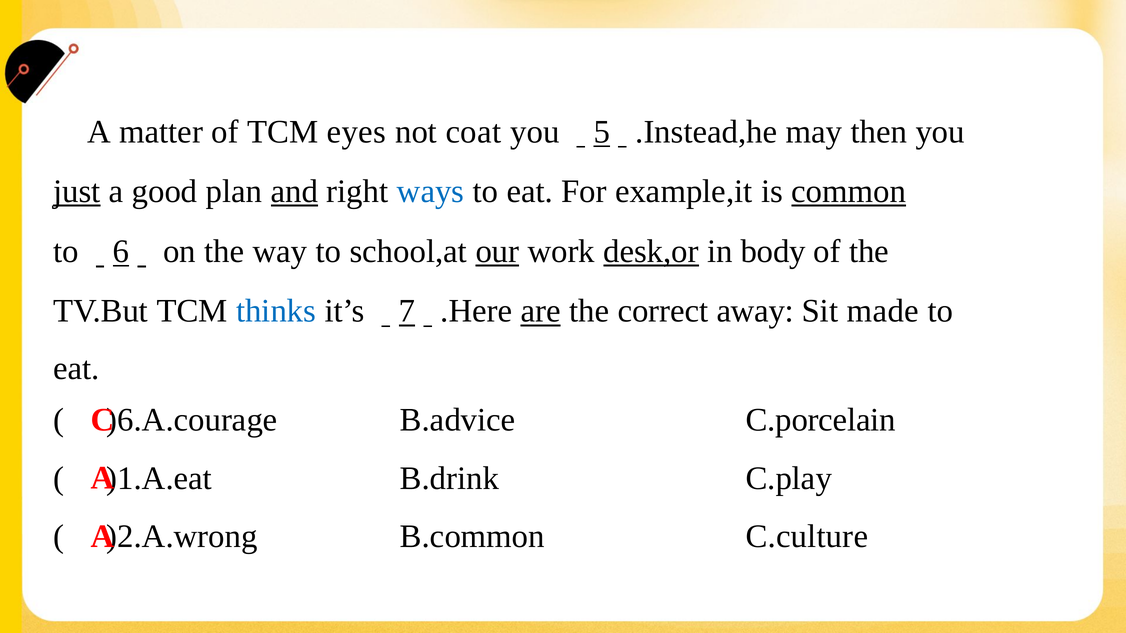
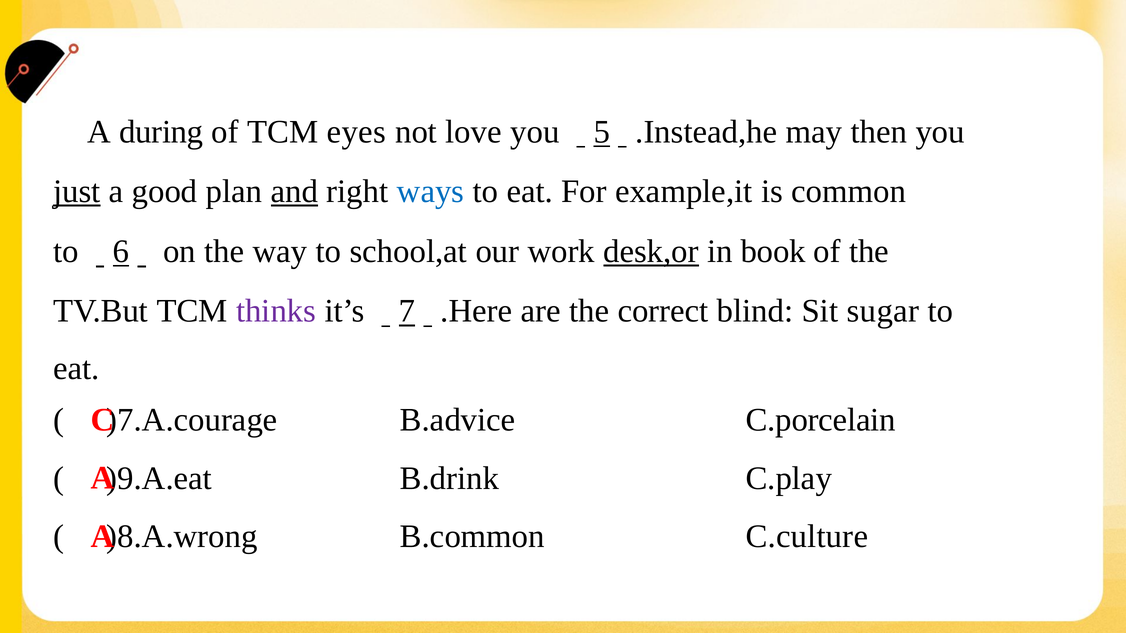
matter: matter -> during
coat: coat -> love
common underline: present -> none
our underline: present -> none
body: body -> book
thinks colour: blue -> purple
are underline: present -> none
away: away -> blind
made: made -> sugar
)6.A.courage: )6.A.courage -> )7.A.courage
)1.A.eat: )1.A.eat -> )9.A.eat
)2.A.wrong: )2.A.wrong -> )8.A.wrong
